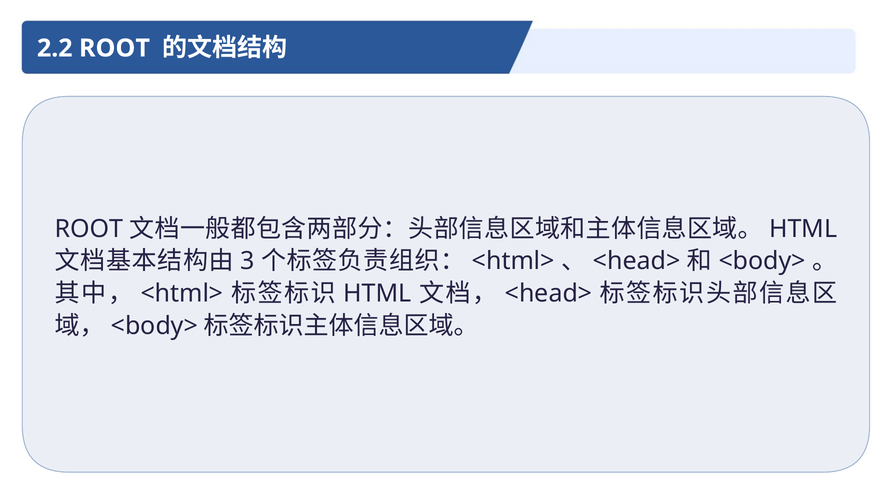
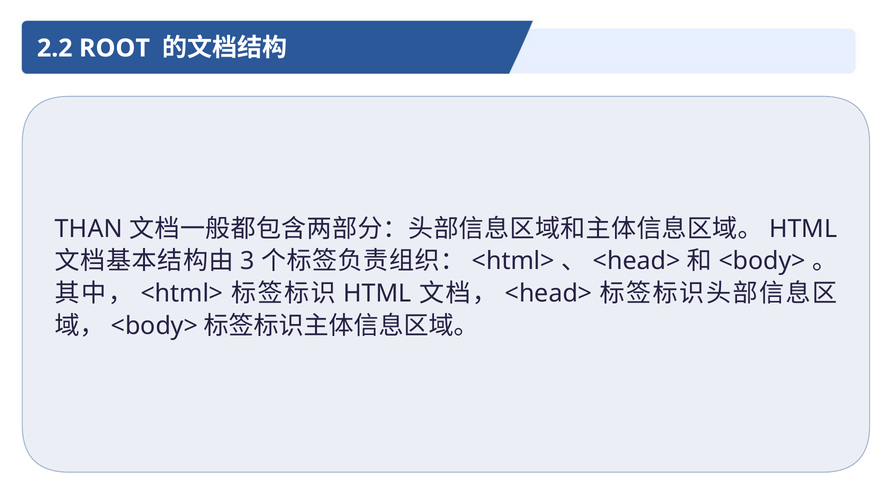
ROOT at (89, 229): ROOT -> THAN
